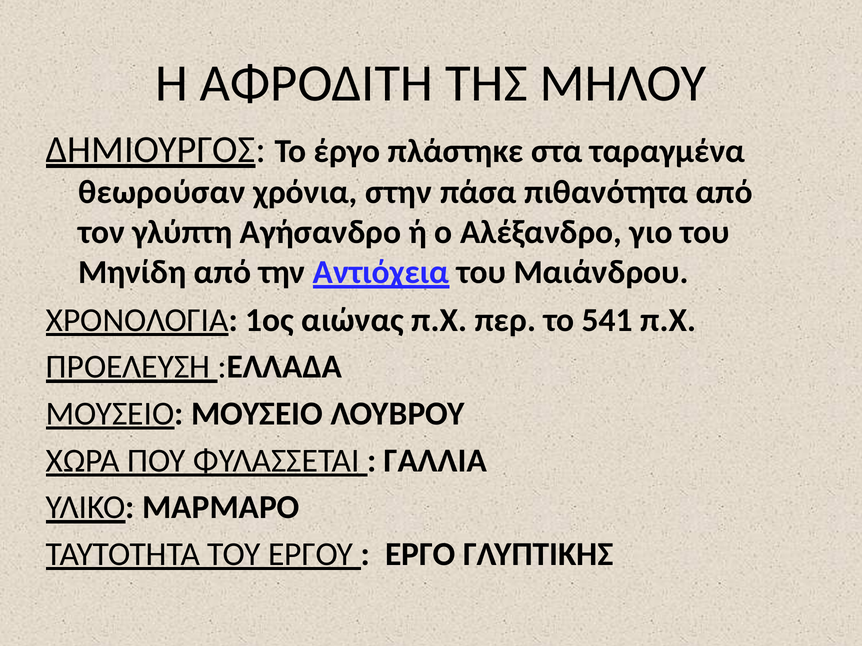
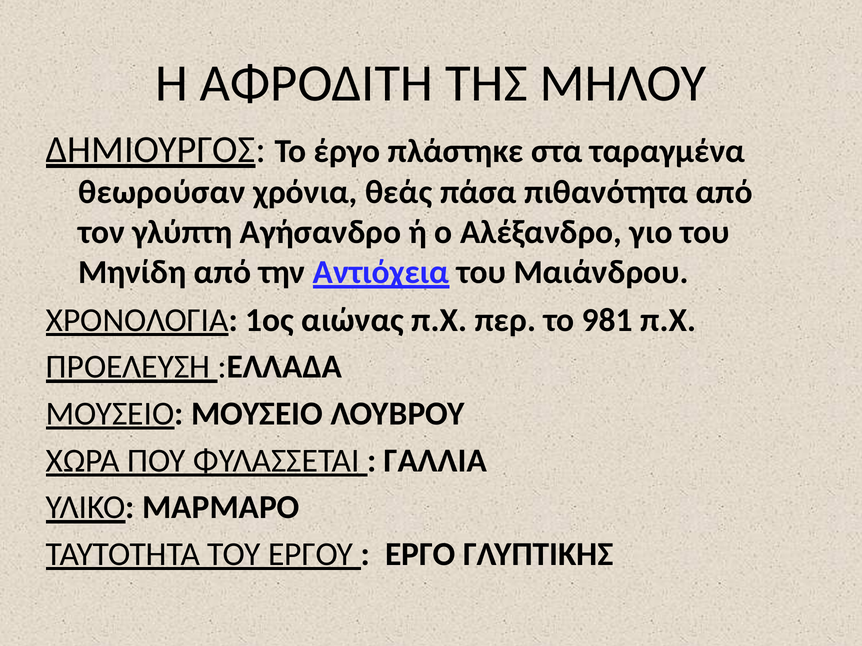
στην: στην -> θεάς
541: 541 -> 981
